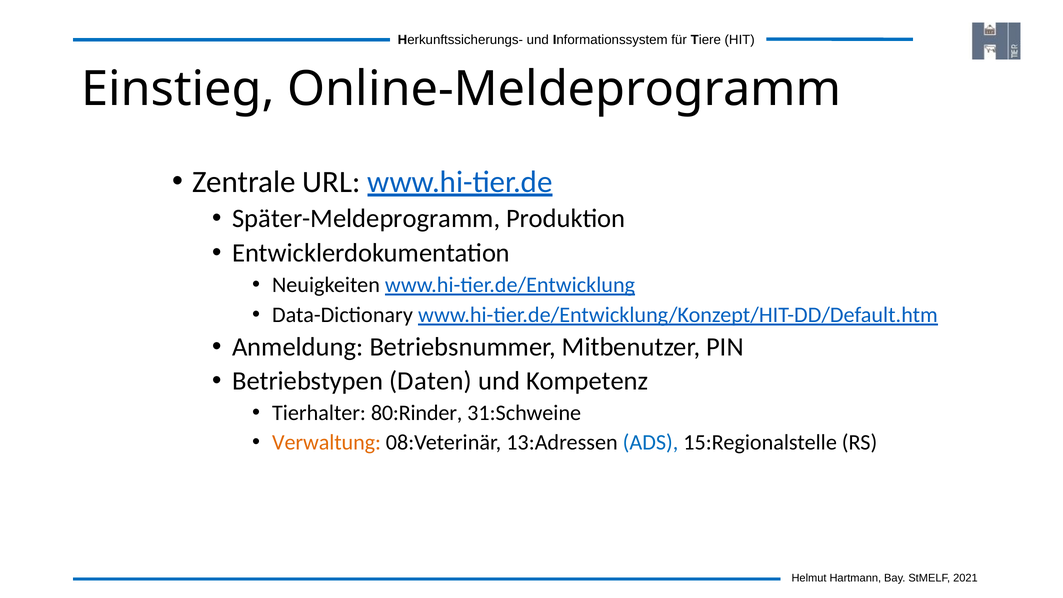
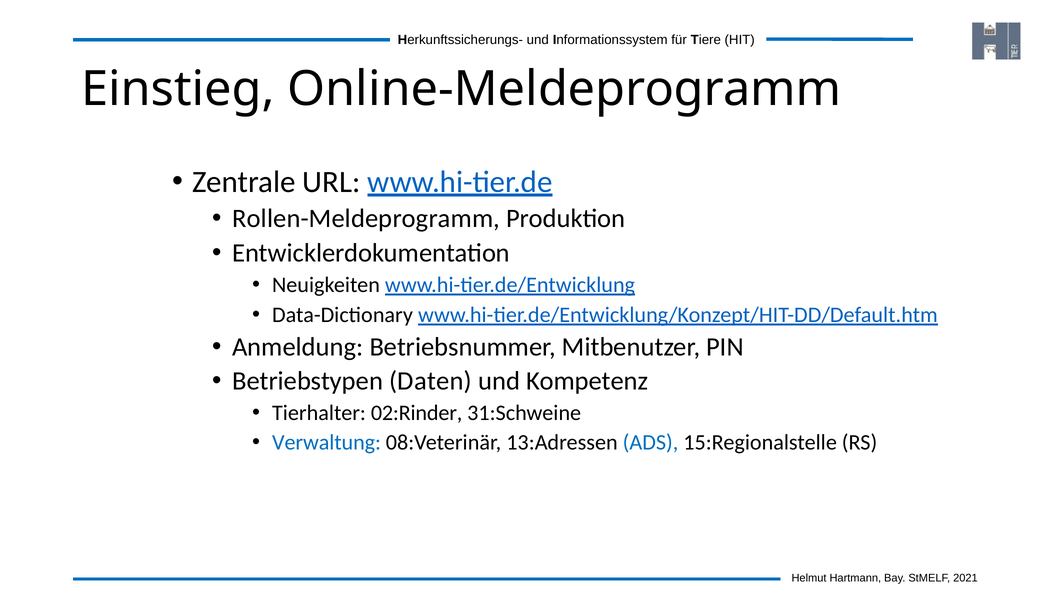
Später-Meldeprogramm: Später-Meldeprogramm -> Rollen-Meldeprogramm
80:Rinder: 80:Rinder -> 02:Rinder
Verwaltung colour: orange -> blue
